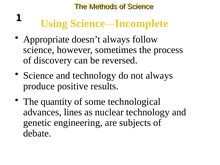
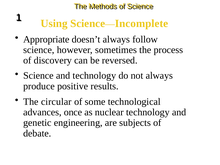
quantity: quantity -> circular
lines: lines -> once
